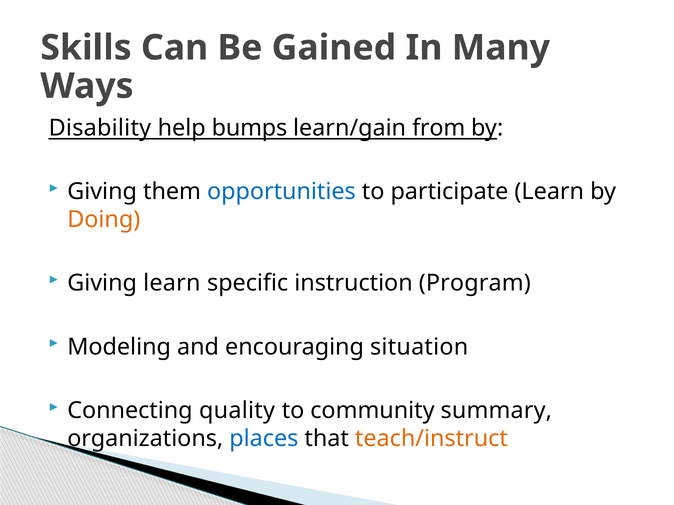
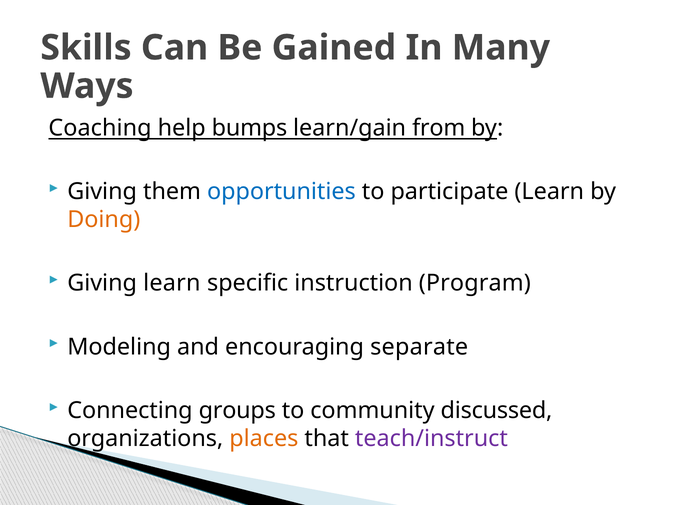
Disability: Disability -> Coaching
situation: situation -> separate
quality: quality -> groups
summary: summary -> discussed
places colour: blue -> orange
teach/instruct colour: orange -> purple
